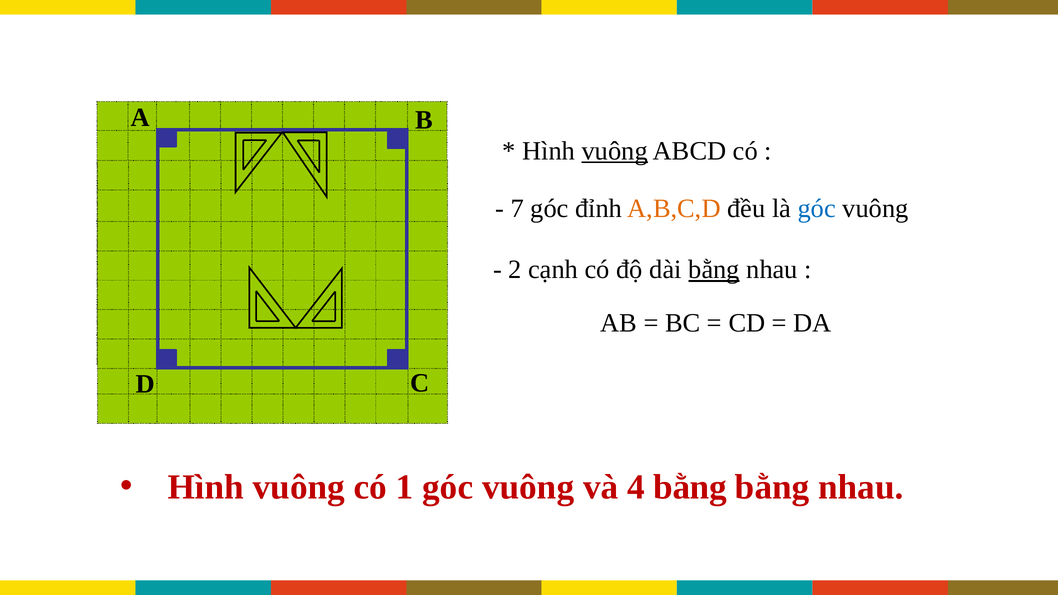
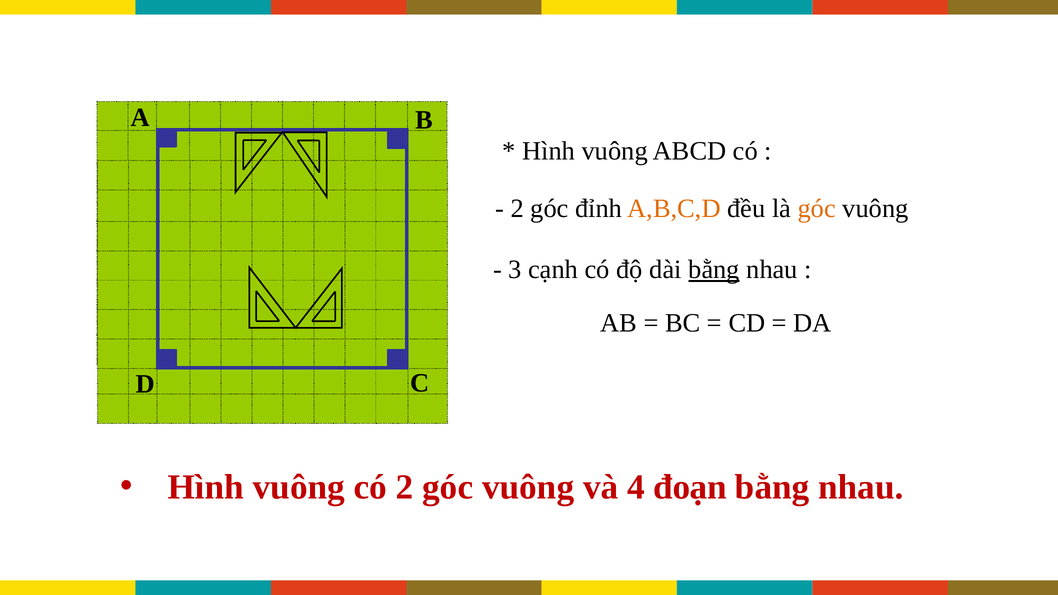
vuông at (615, 151) underline: present -> none
7 at (517, 208): 7 -> 2
góc at (817, 208) colour: blue -> orange
2: 2 -> 3
có 1: 1 -> 2
4 bằng: bằng -> đoạn
